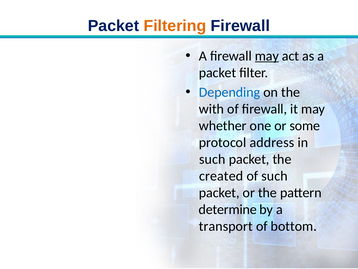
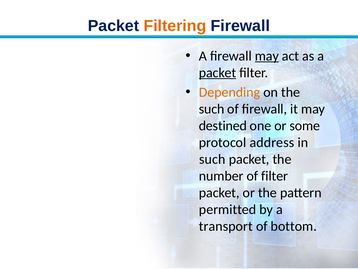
packet at (218, 73) underline: none -> present
Depending colour: blue -> orange
with at (212, 109): with -> such
whether: whether -> destined
created: created -> number
of such: such -> filter
determine: determine -> permitted
